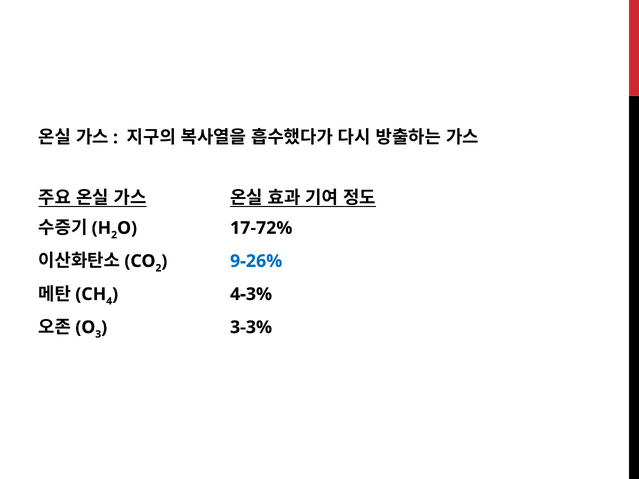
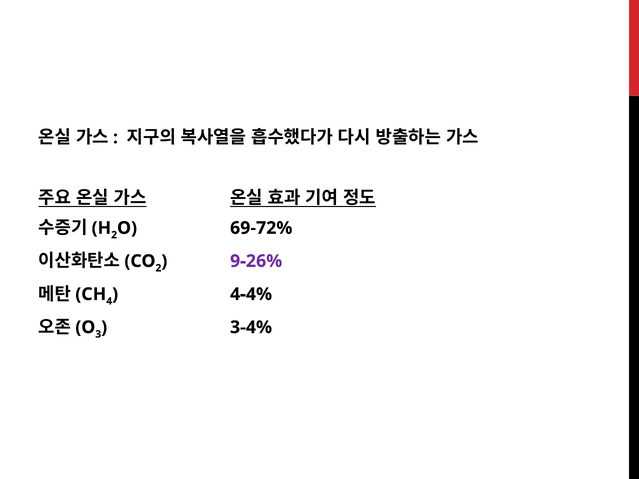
17-72%: 17-72% -> 69-72%
9-26% colour: blue -> purple
4-3%: 4-3% -> 4-4%
3-3%: 3-3% -> 3-4%
